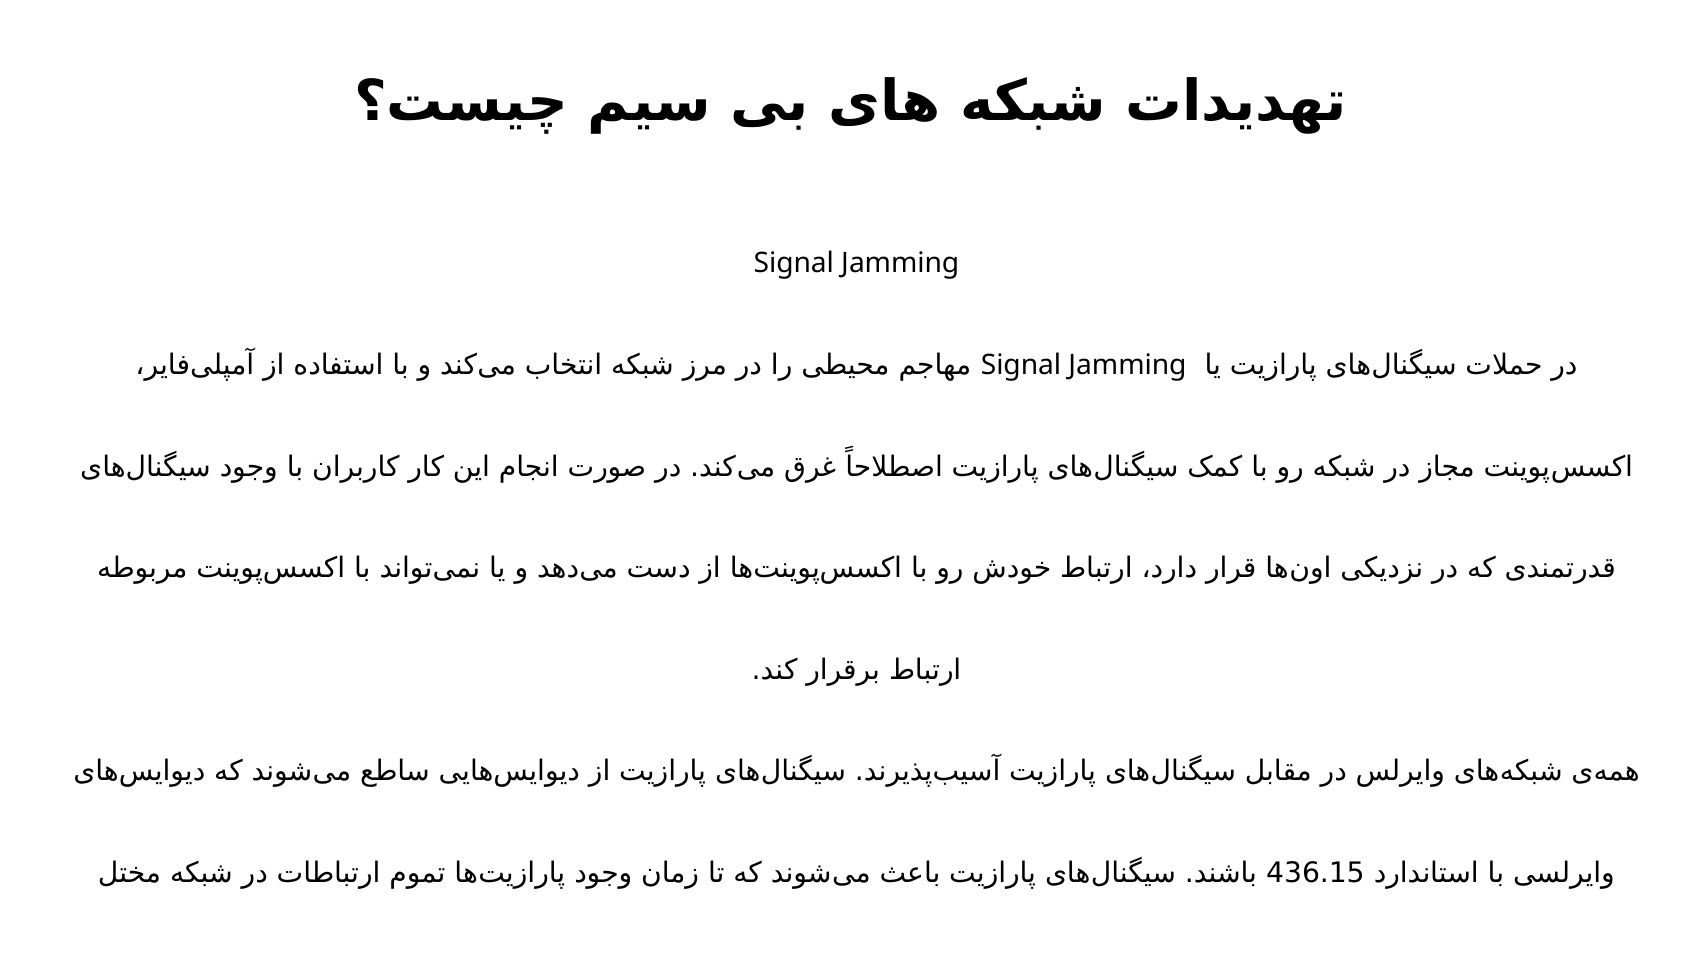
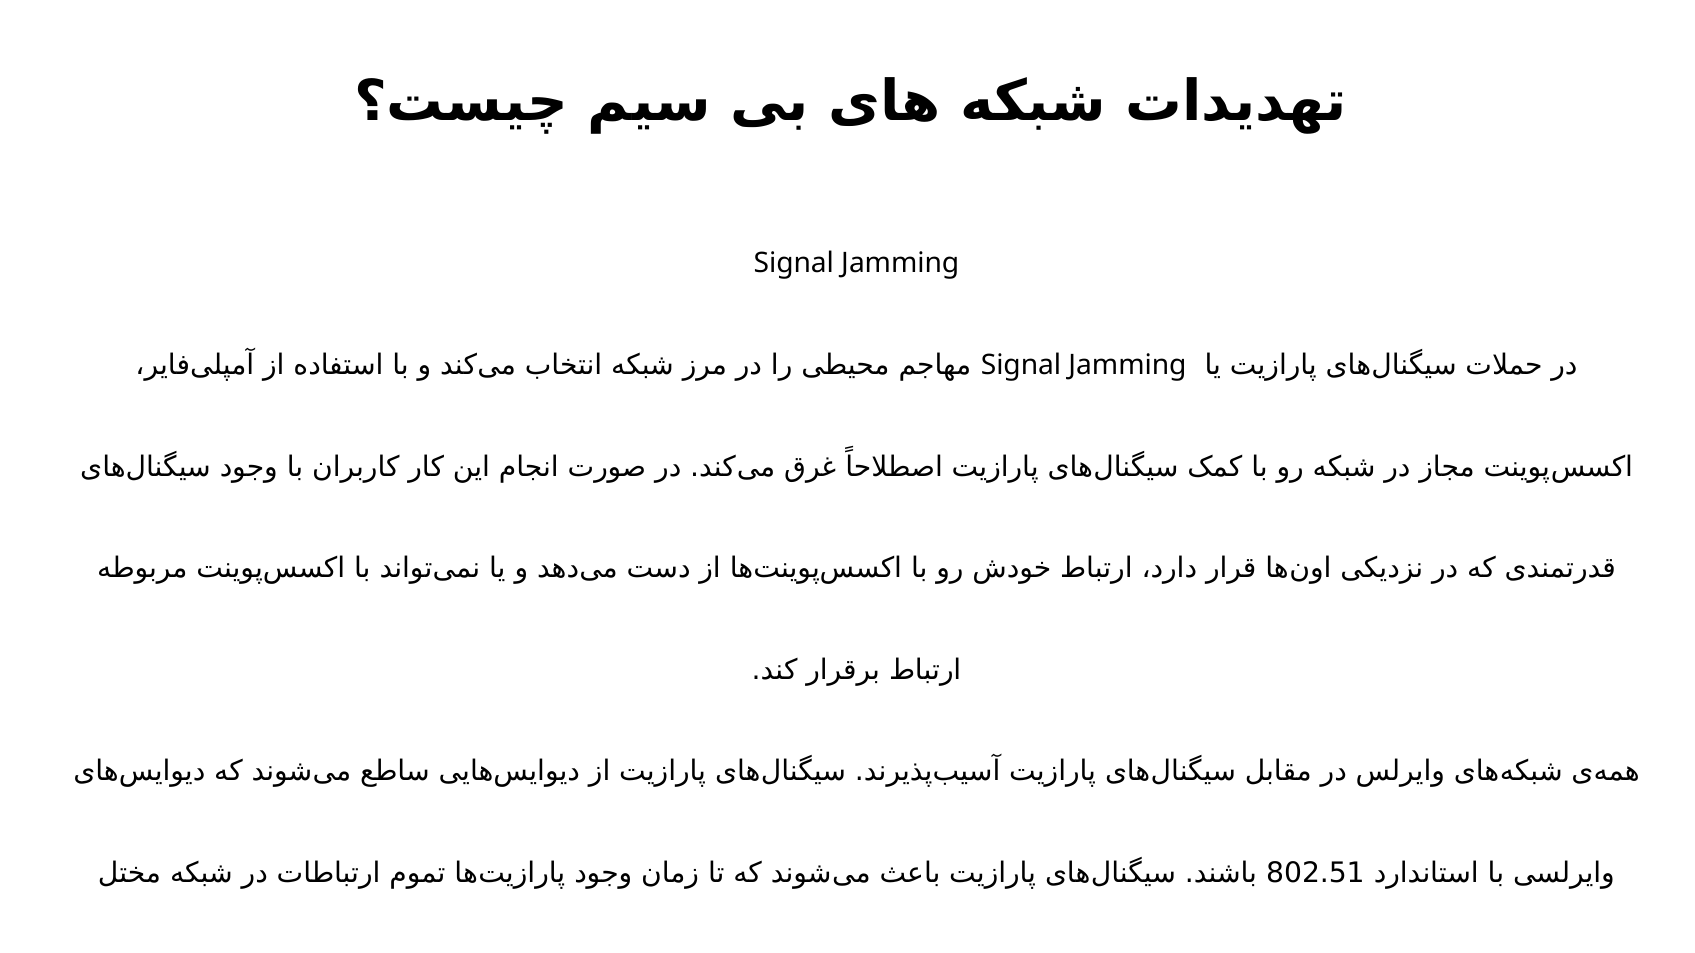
436.15: 436.15 -> 802.51
